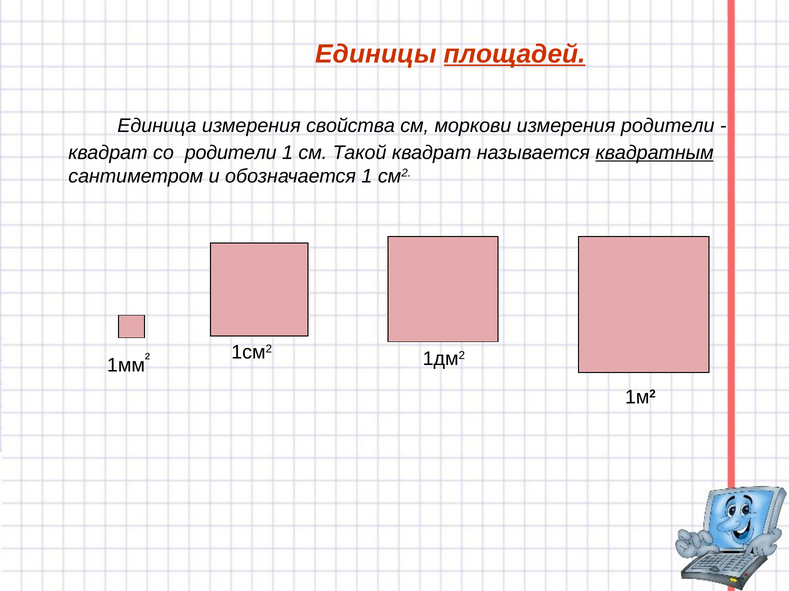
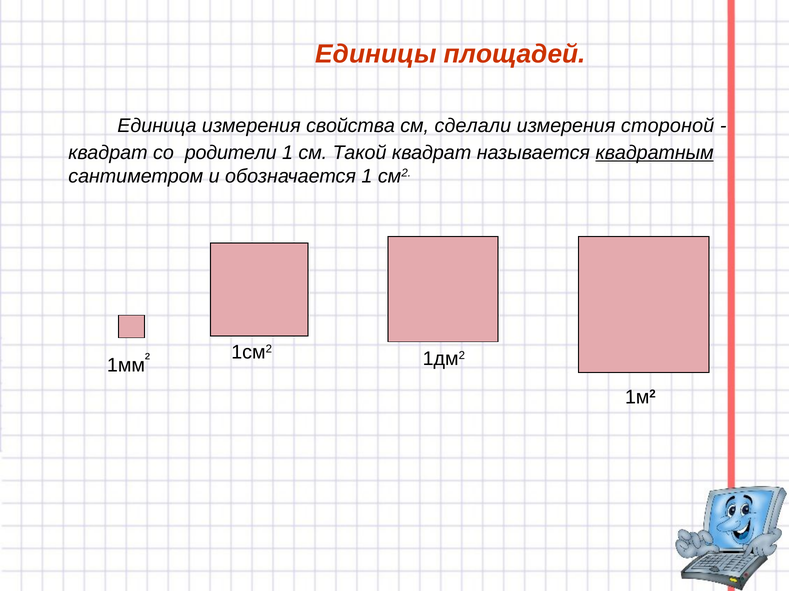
площадей underline: present -> none
моркови: моркови -> сделали
измерения родители: родители -> стороной
